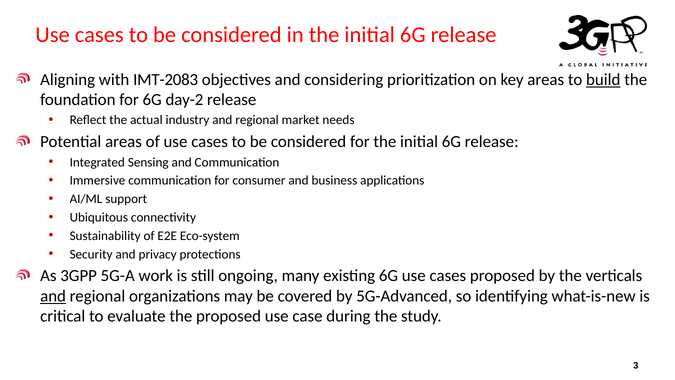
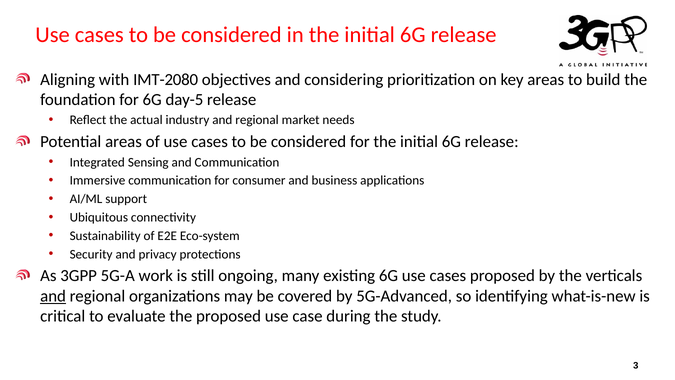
IMT-2083: IMT-2083 -> IMT-2080
build underline: present -> none
day-2: day-2 -> day-5
